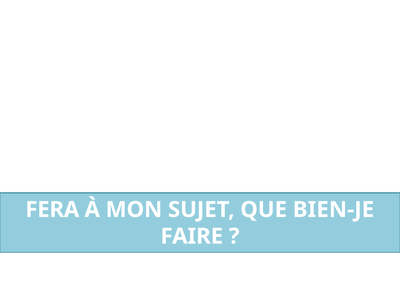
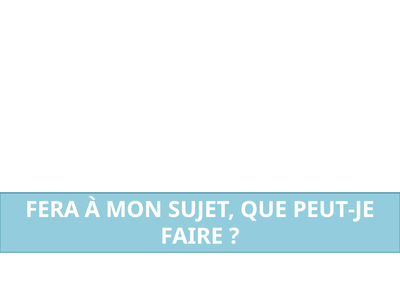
BIEN-JE: BIEN-JE -> PEUT-JE
